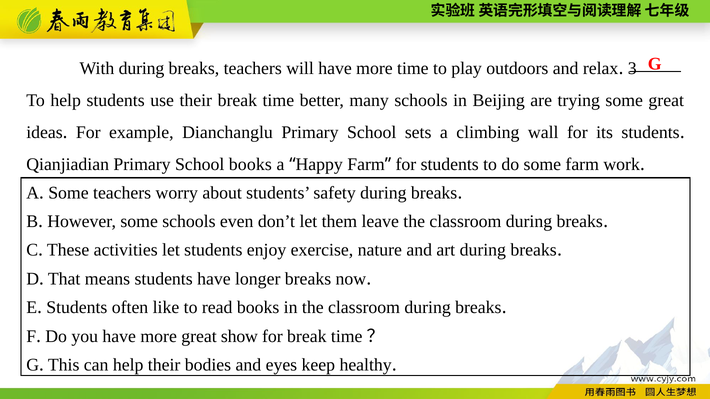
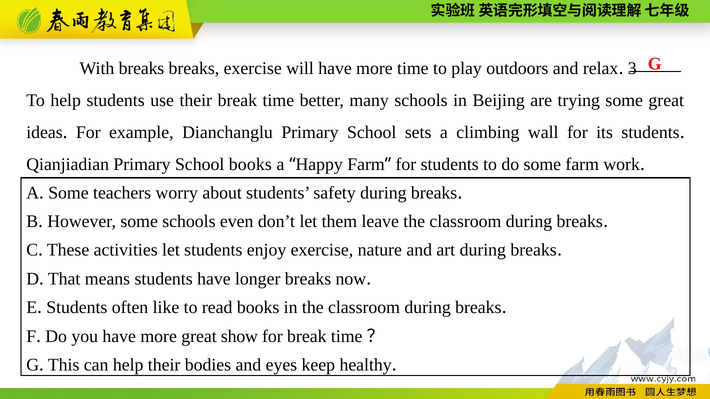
With during: during -> breaks
breaks teachers: teachers -> exercise
